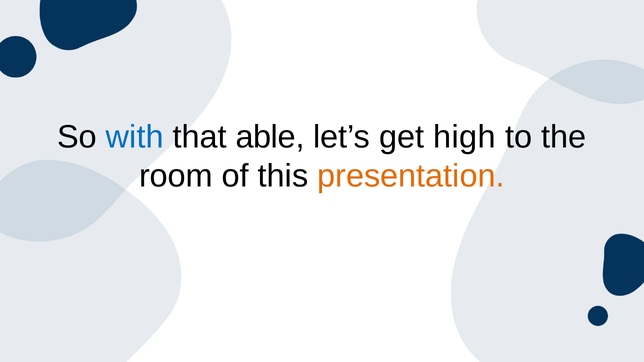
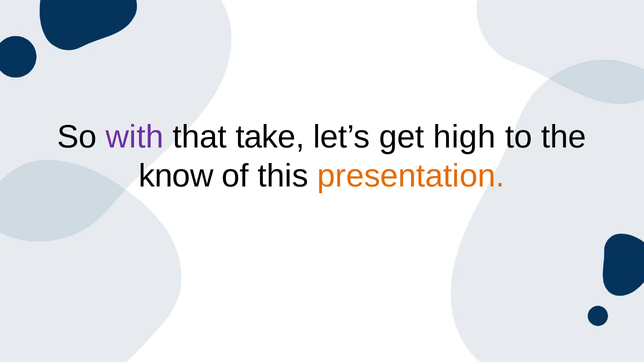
with colour: blue -> purple
able: able -> take
room: room -> know
